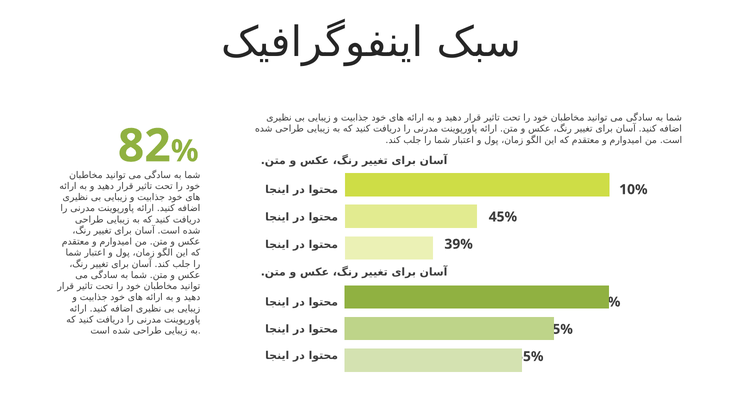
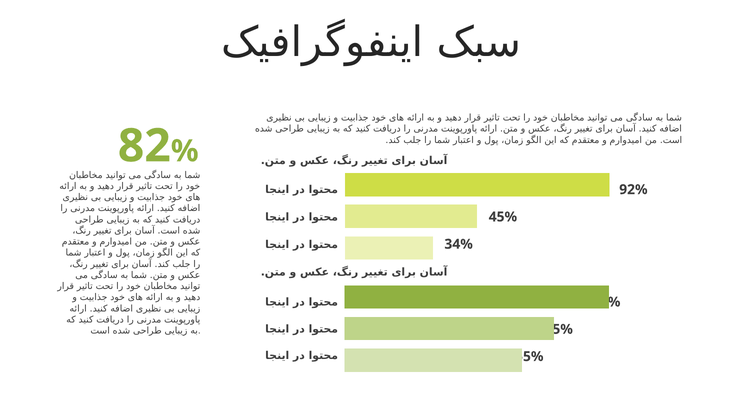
10%: 10% -> 92%
39%: 39% -> 34%
